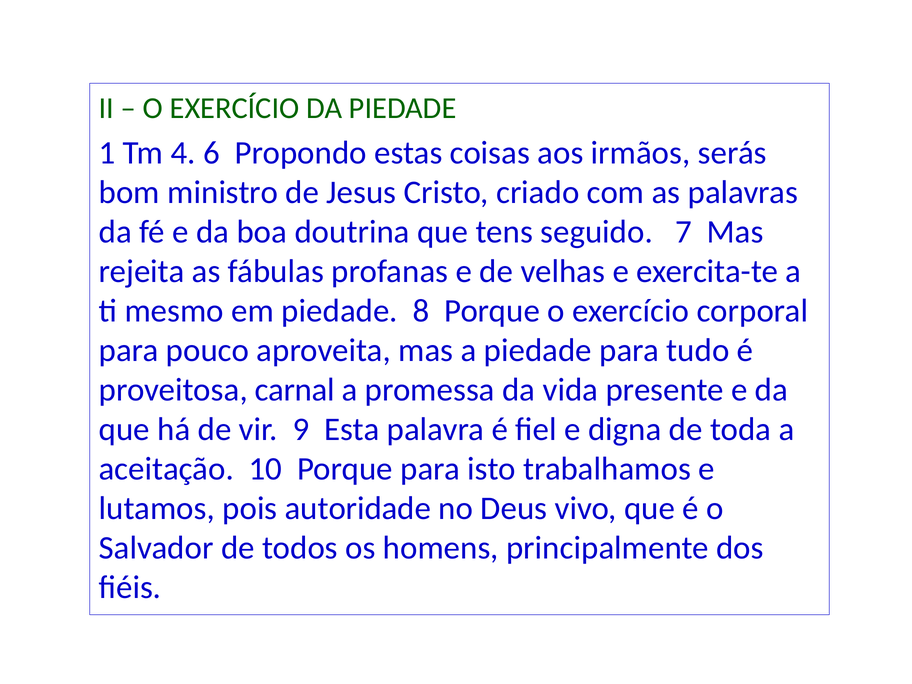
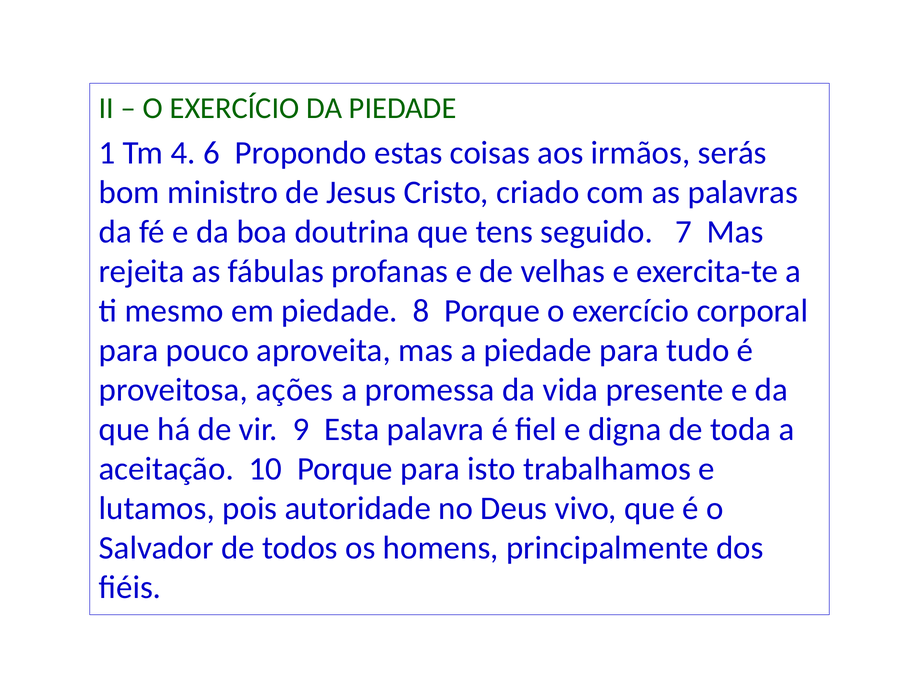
carnal: carnal -> ações
